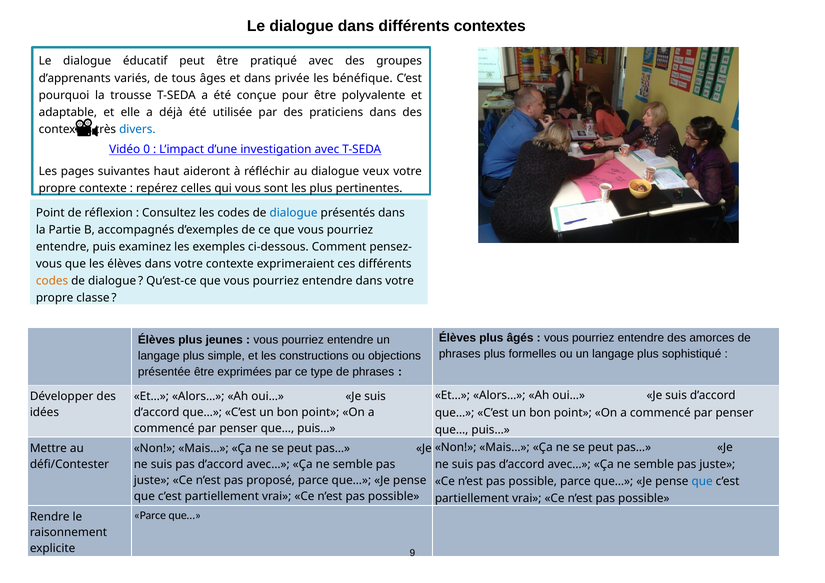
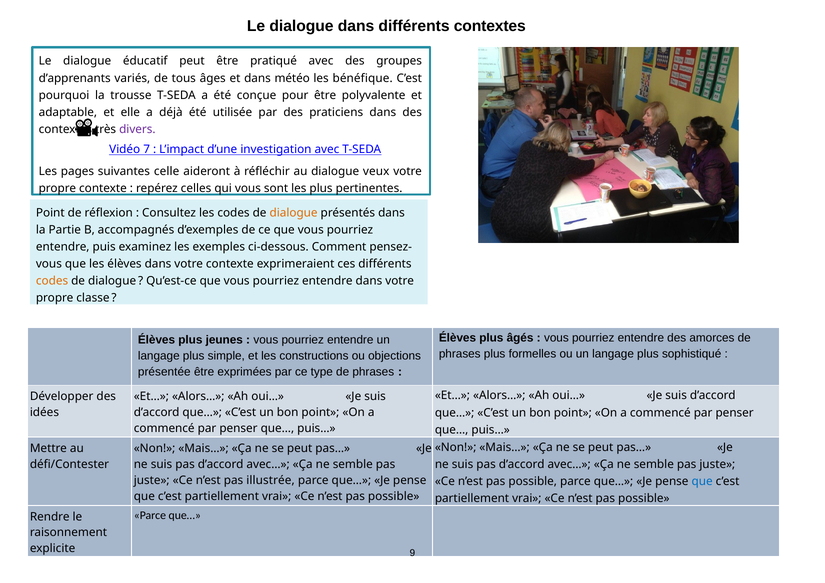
privée: privée -> météo
divers colour: blue -> purple
0: 0 -> 7
haut: haut -> celle
dialogue at (294, 213) colour: blue -> orange
proposé: proposé -> illustrée
